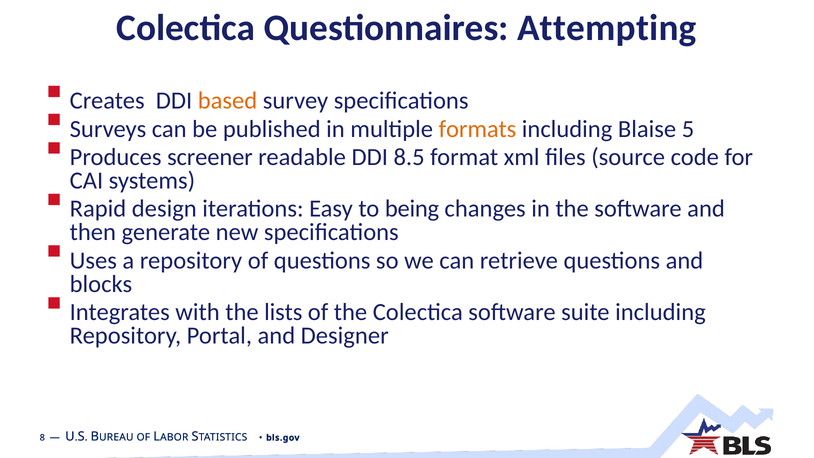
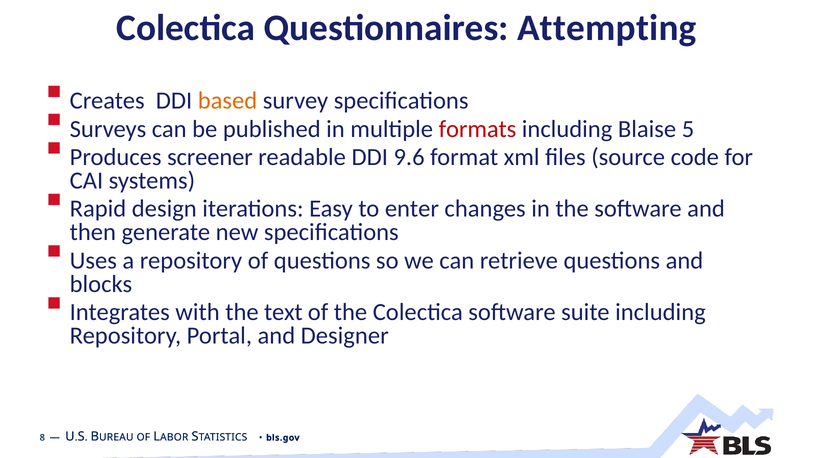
formats colour: orange -> red
8.5: 8.5 -> 9.6
being: being -> enter
lists: lists -> text
